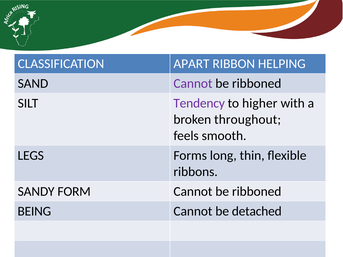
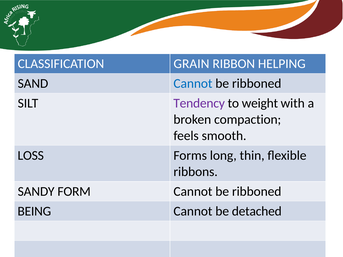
APART: APART -> GRAIN
Cannot at (193, 83) colour: purple -> blue
higher: higher -> weight
throughout: throughout -> compaction
LEGS: LEGS -> LOSS
